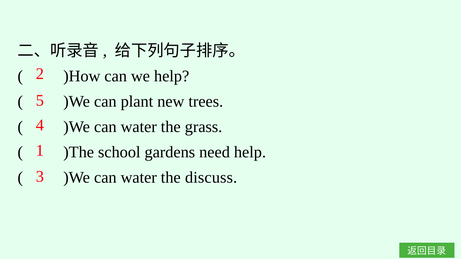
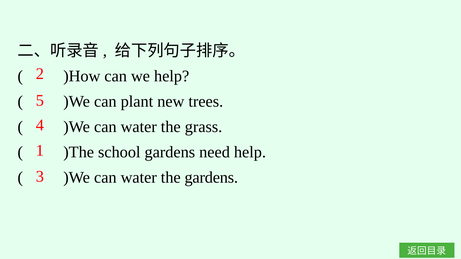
the discuss: discuss -> gardens
